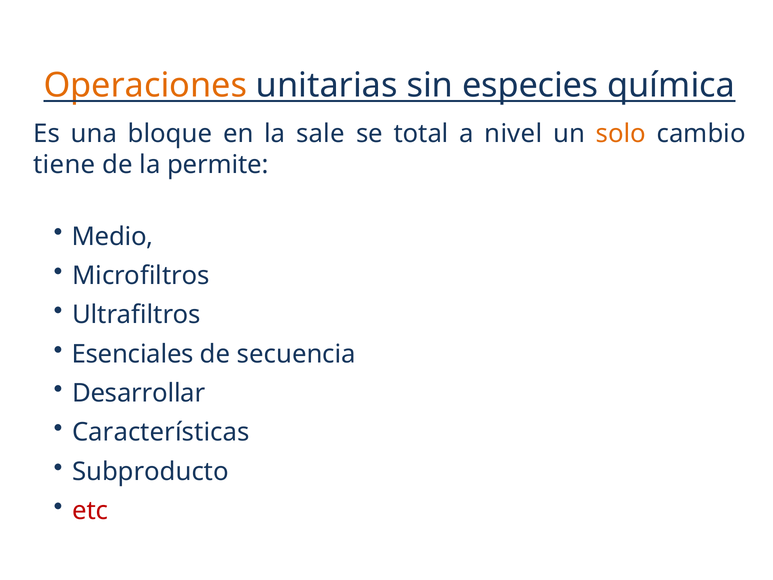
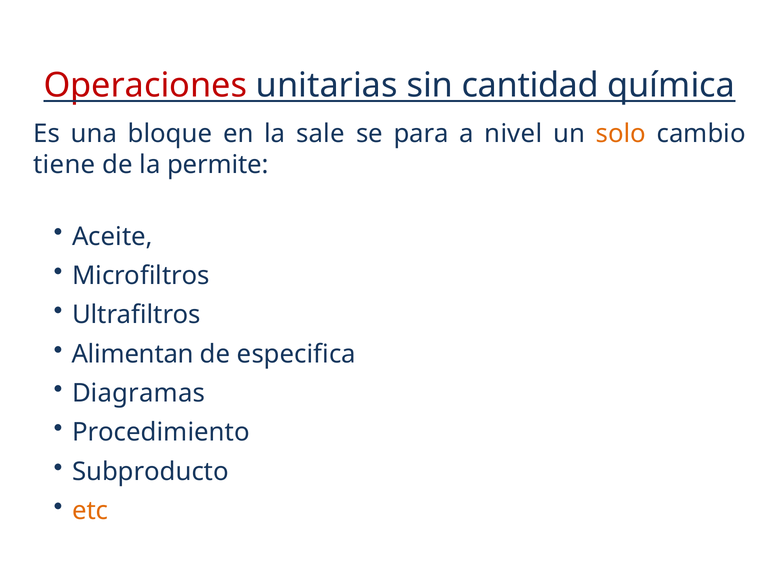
Operaciones colour: orange -> red
especies: especies -> cantidad
total: total -> para
Medio: Medio -> Aceite
Esenciales: Esenciales -> Alimentan
secuencia: secuencia -> especifica
Desarrollar: Desarrollar -> Diagramas
Características: Características -> Procedimiento
etc colour: red -> orange
